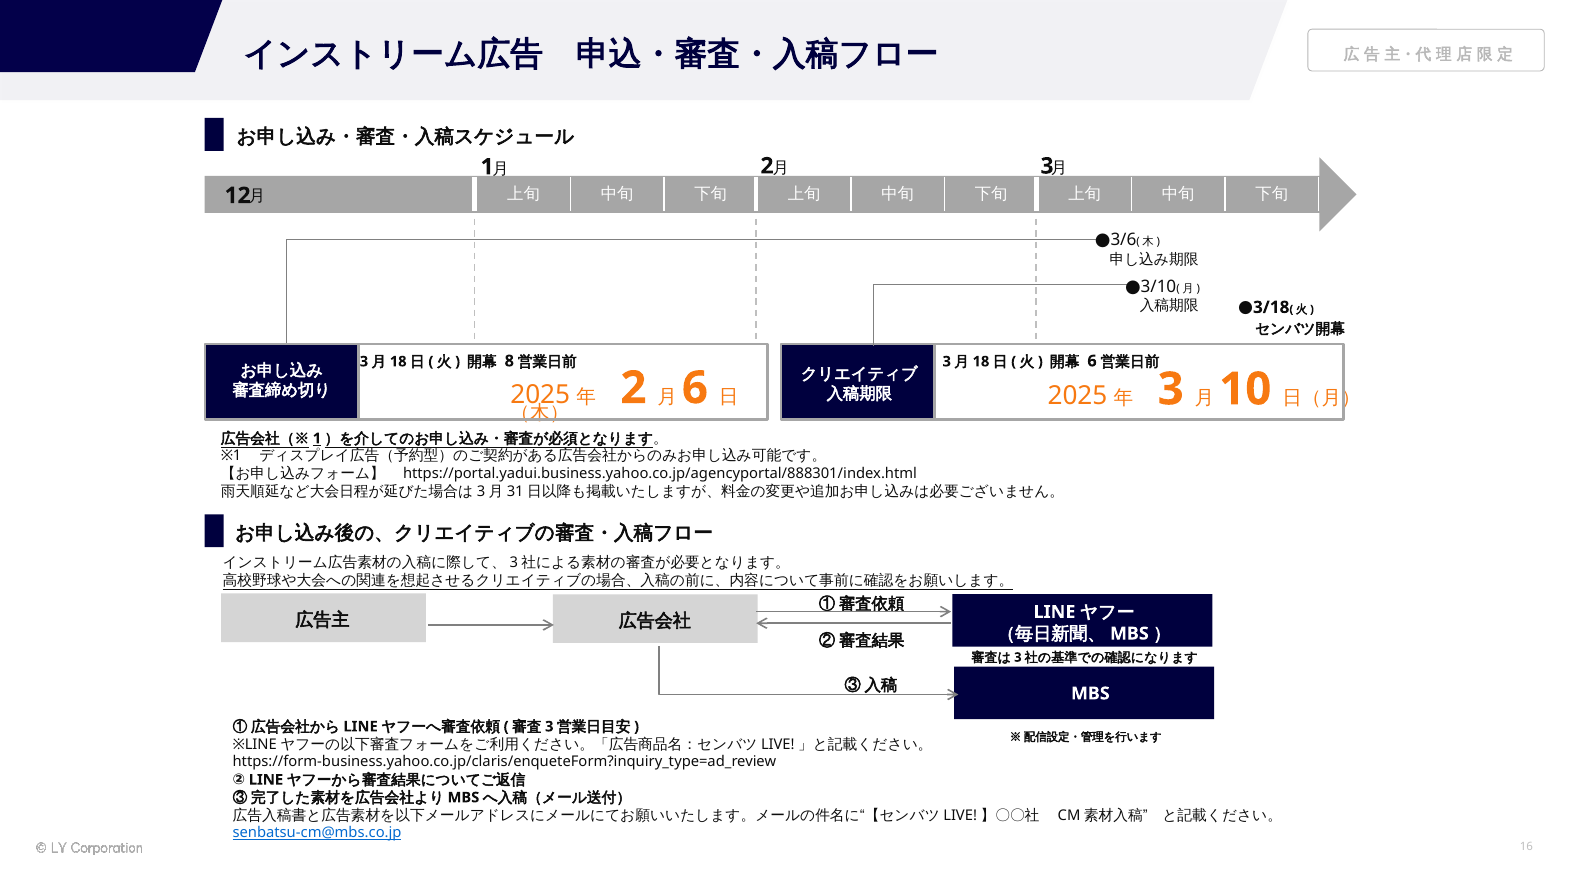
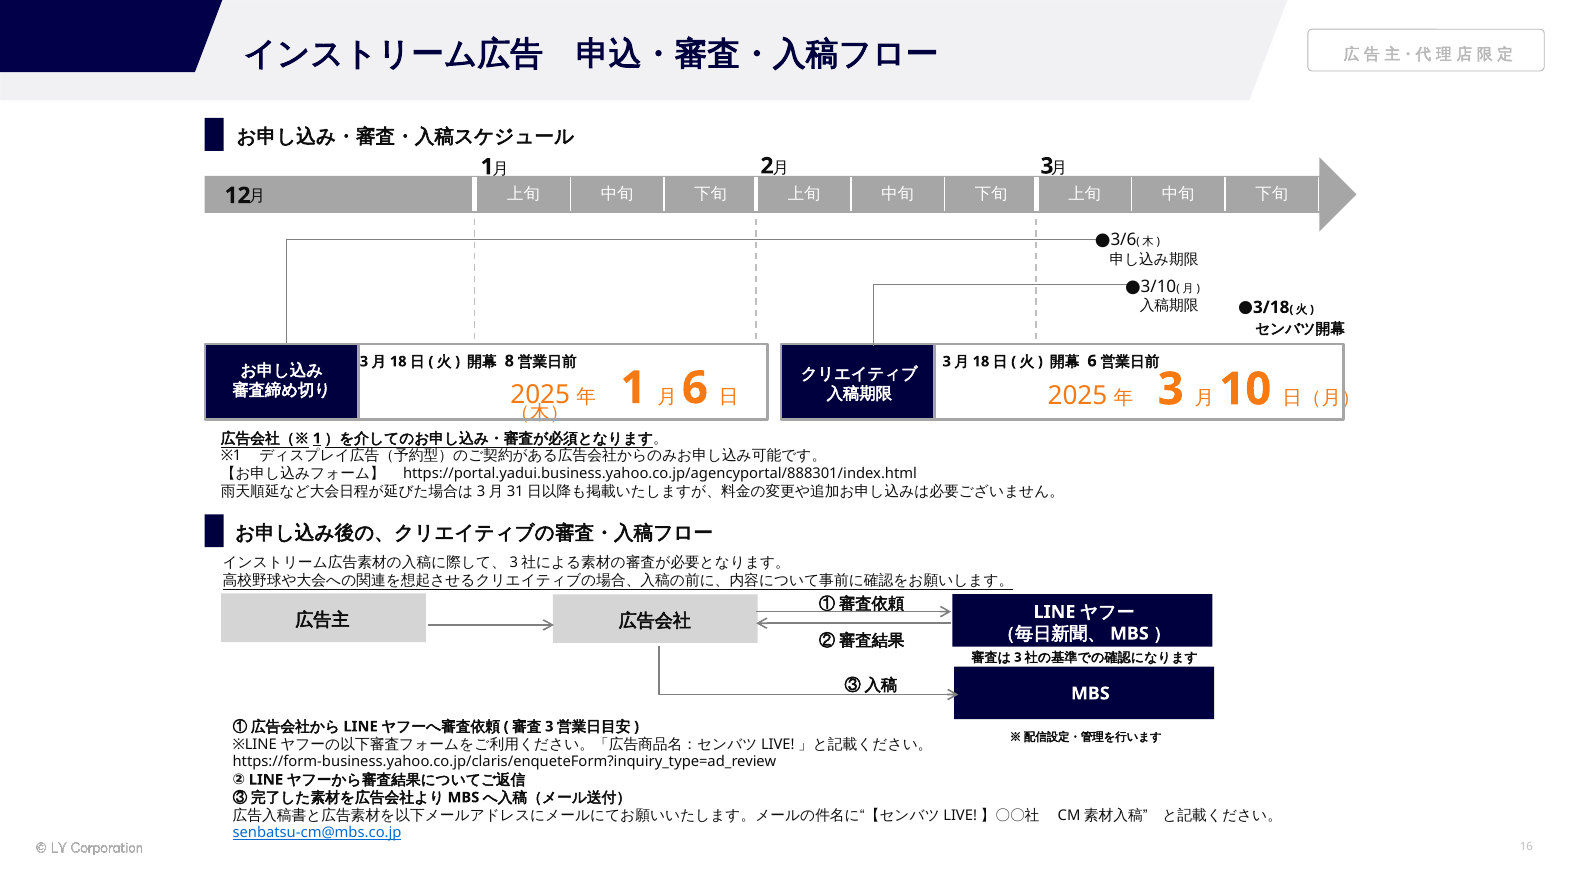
2: 2 -> 1
